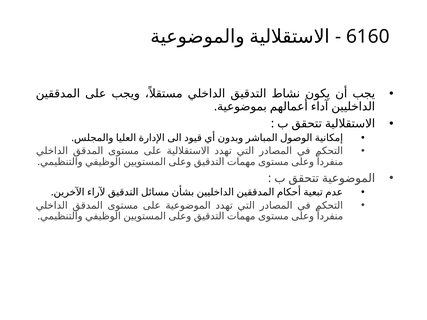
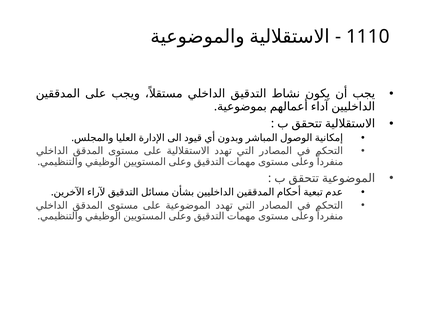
6160: 6160 -> 1110
